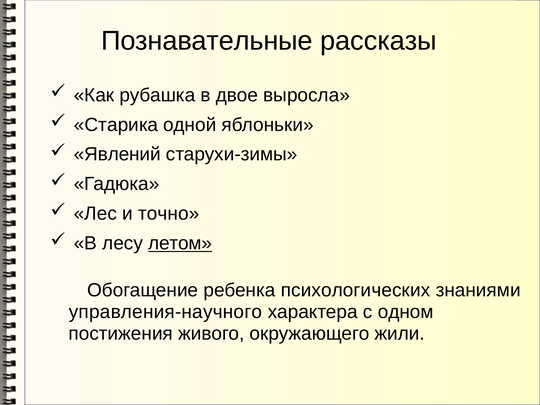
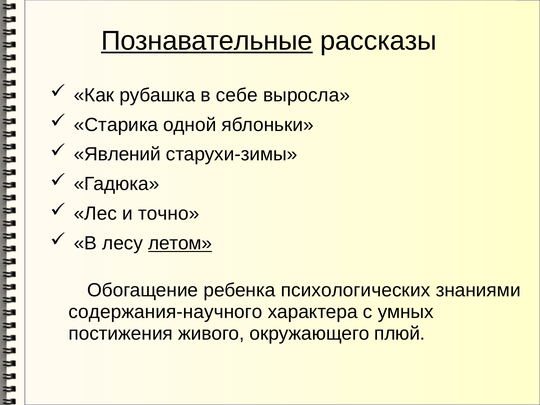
Познавательные underline: none -> present
двое: двое -> себе
управления-научного: управления-научного -> содержания-научного
одном: одном -> умных
жили: жили -> плюй
